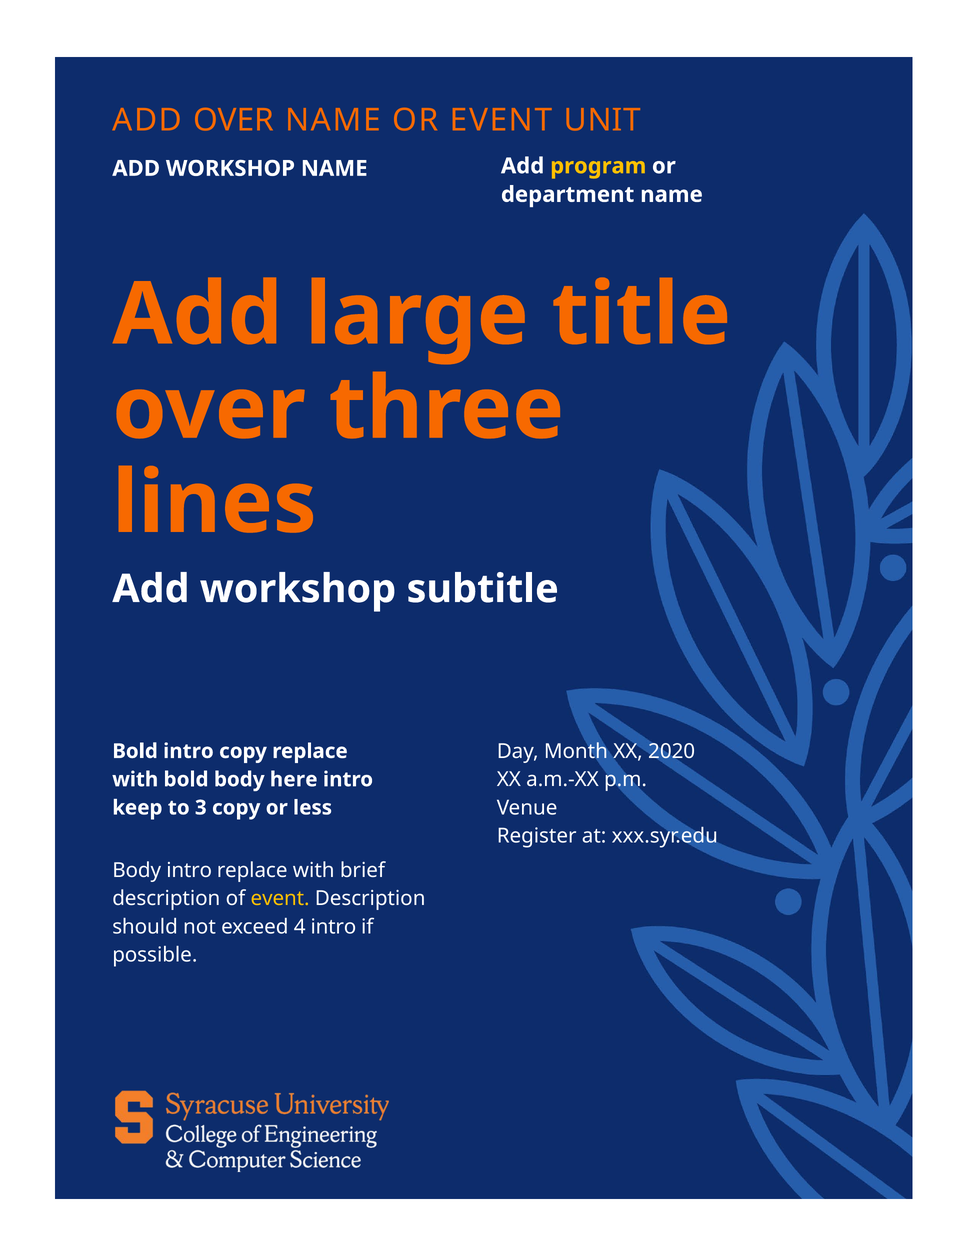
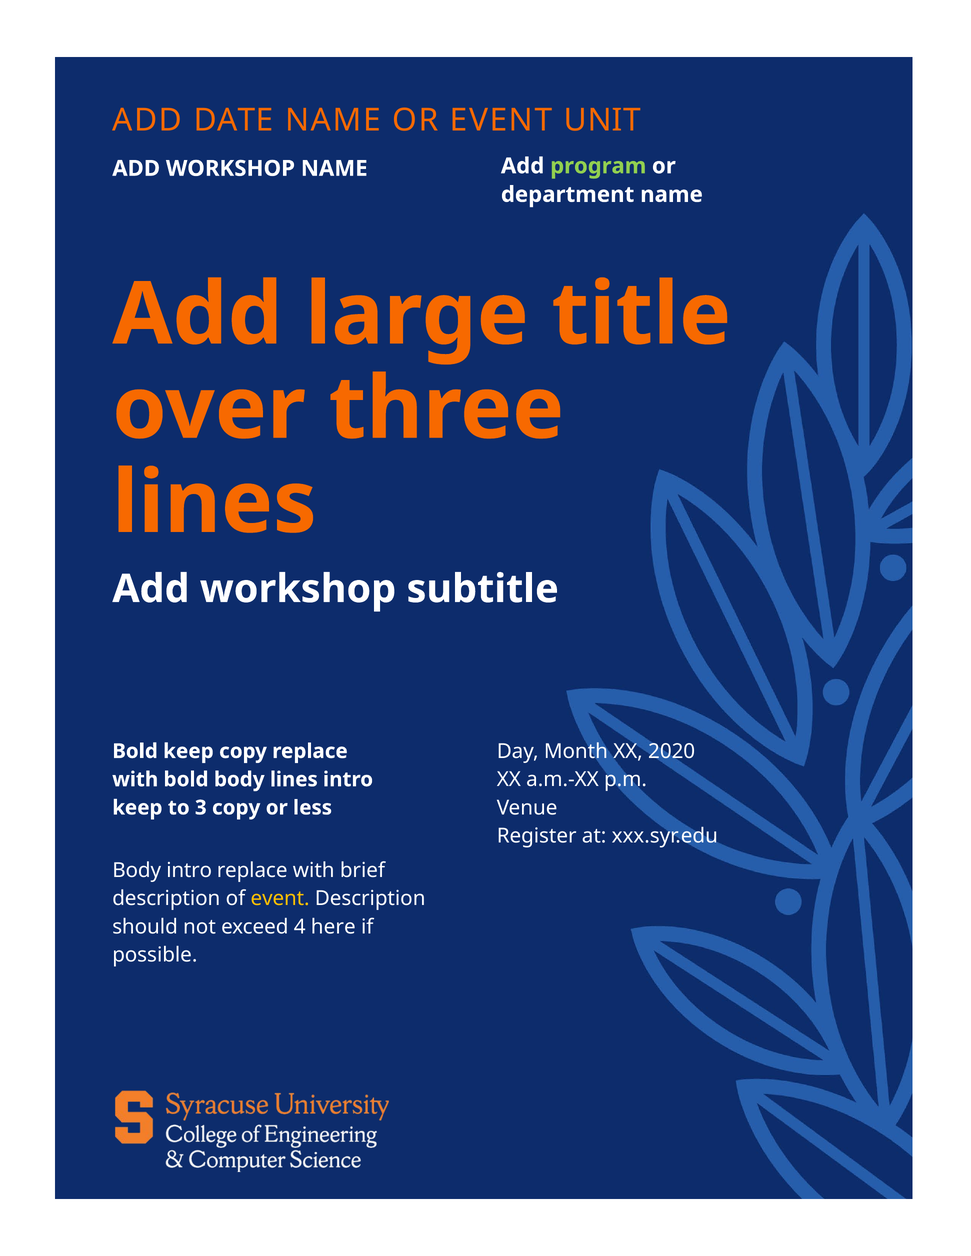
ADD OVER: OVER -> DATE
program colour: yellow -> light green
Bold intro: intro -> keep
body here: here -> lines
4 intro: intro -> here
